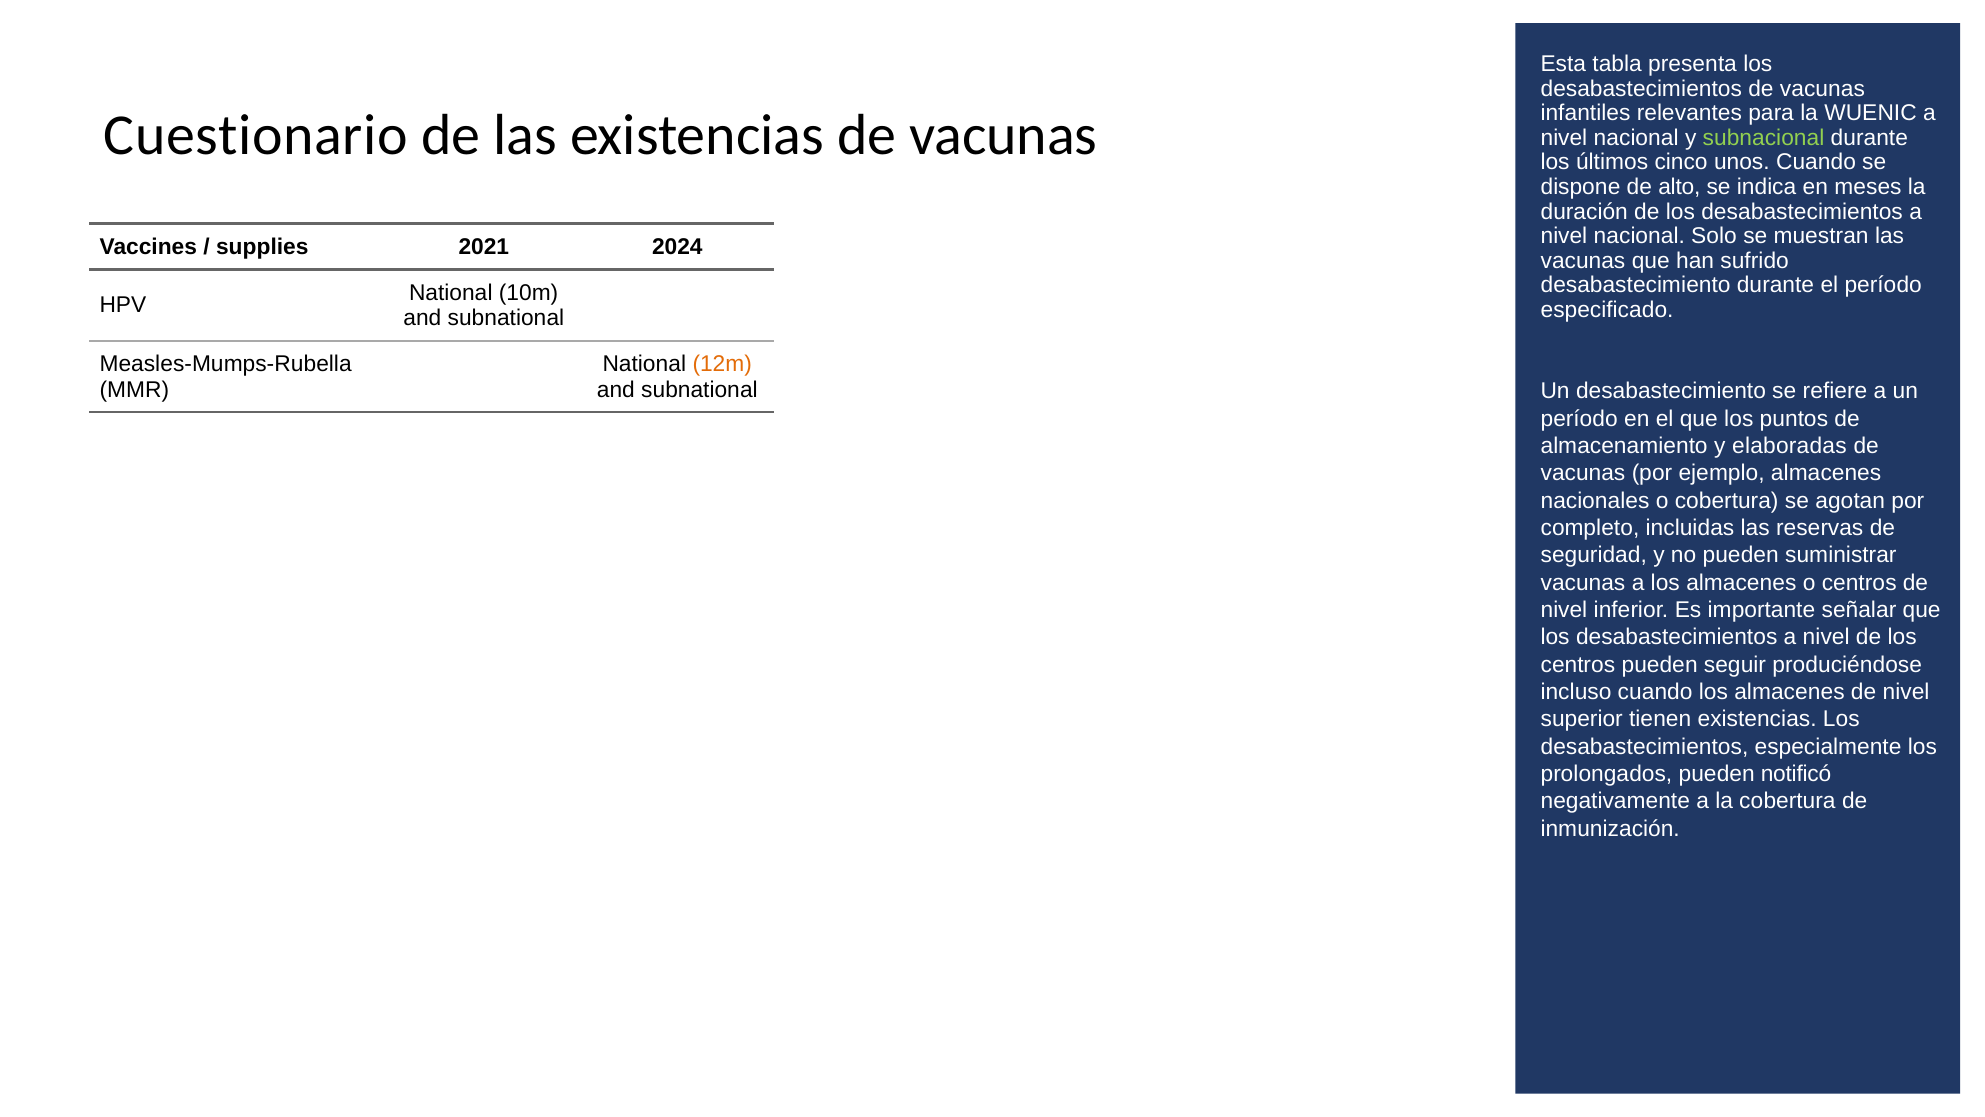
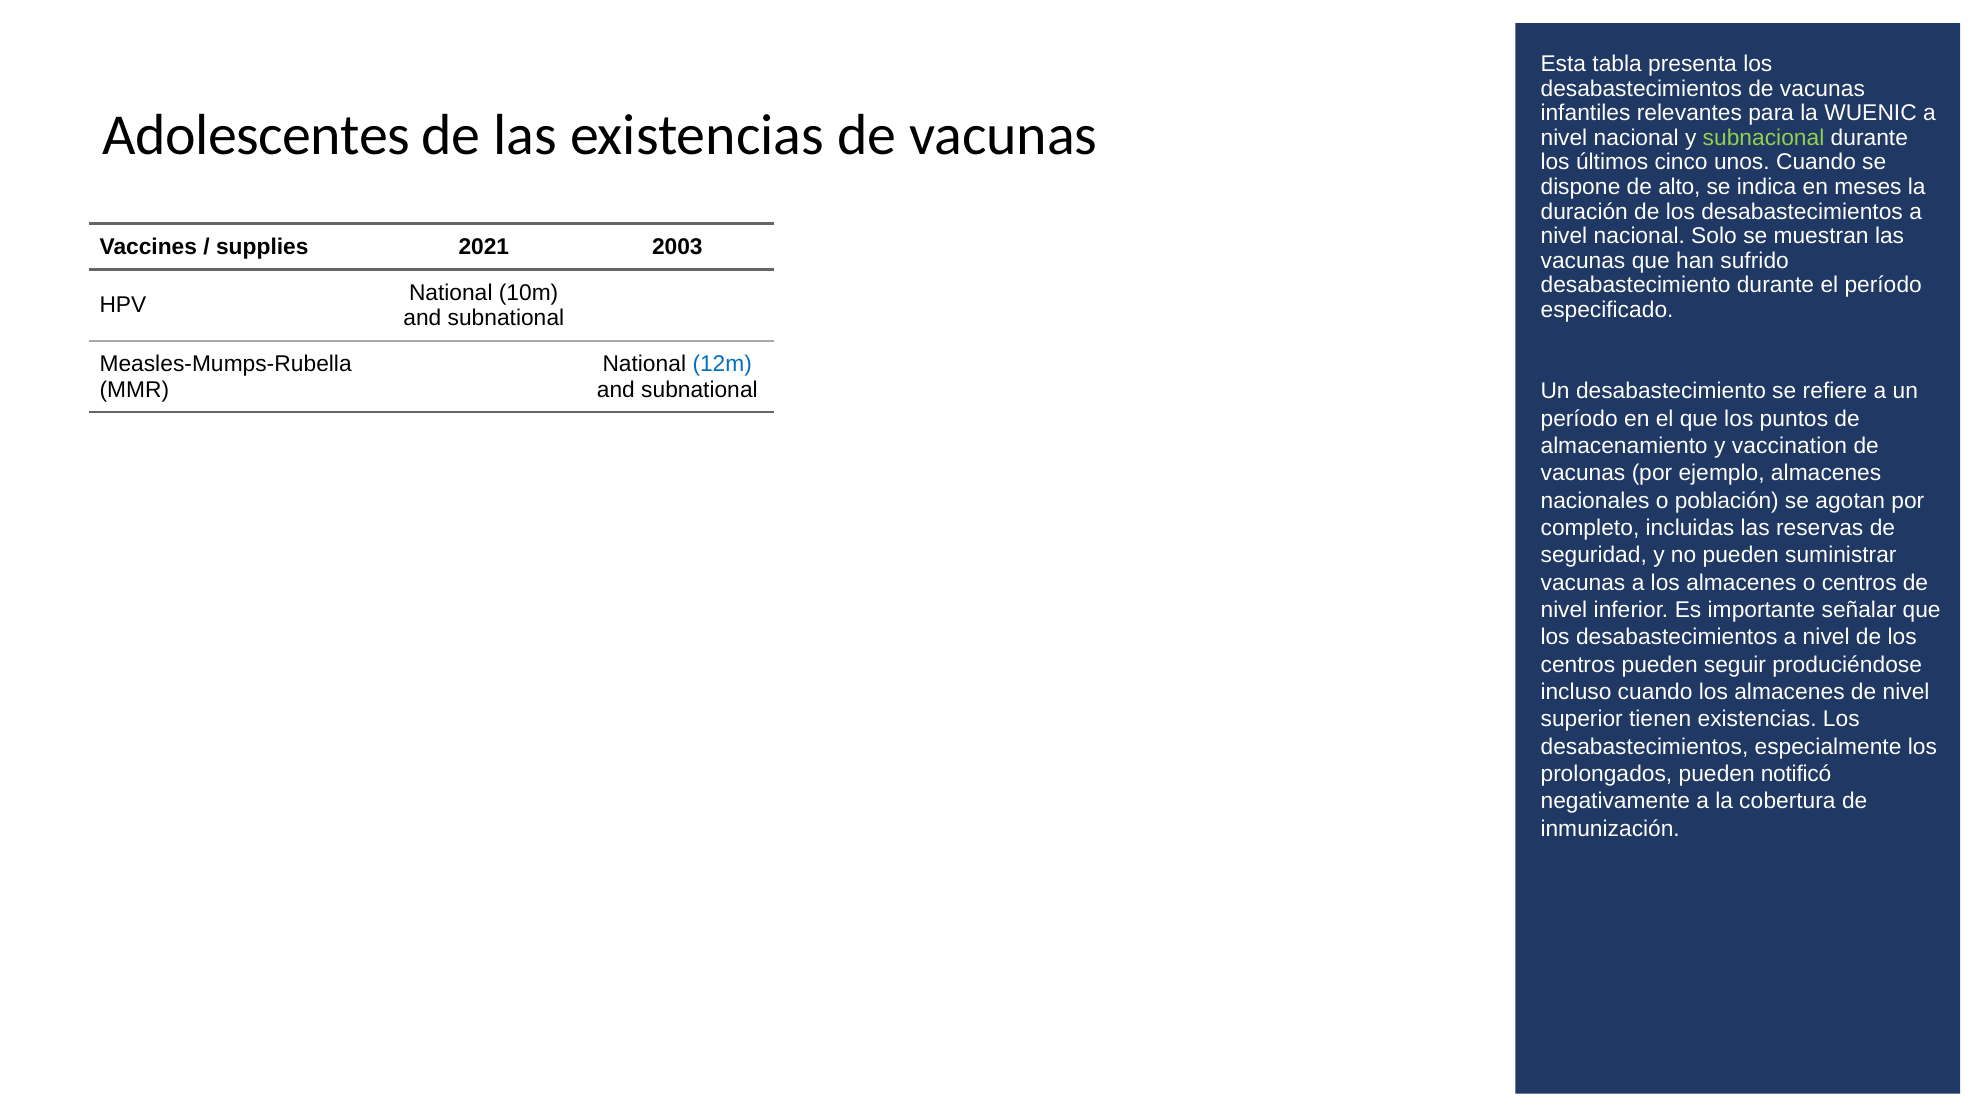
Cuestionario: Cuestionario -> Adolescentes
2024: 2024 -> 2003
12m colour: orange -> blue
elaboradas: elaboradas -> vaccination
o cobertura: cobertura -> población
